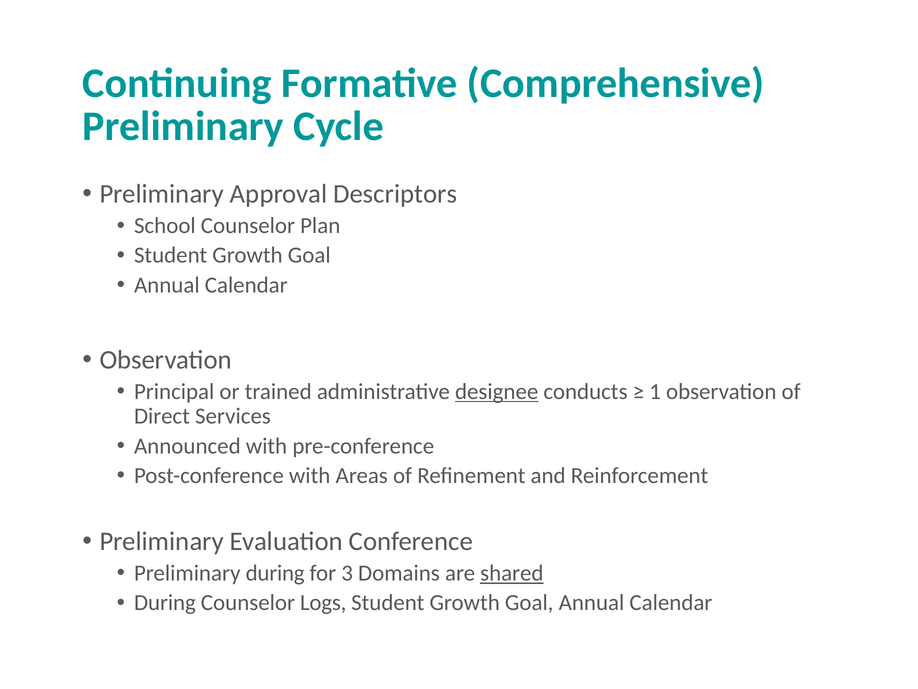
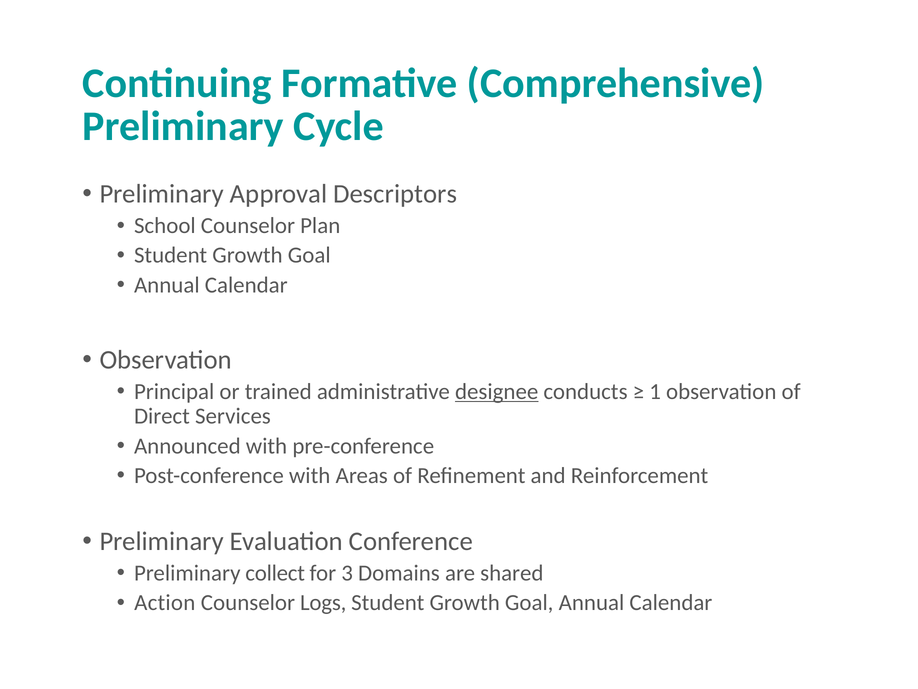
Preliminary during: during -> collect
shared underline: present -> none
During at (165, 602): During -> Action
